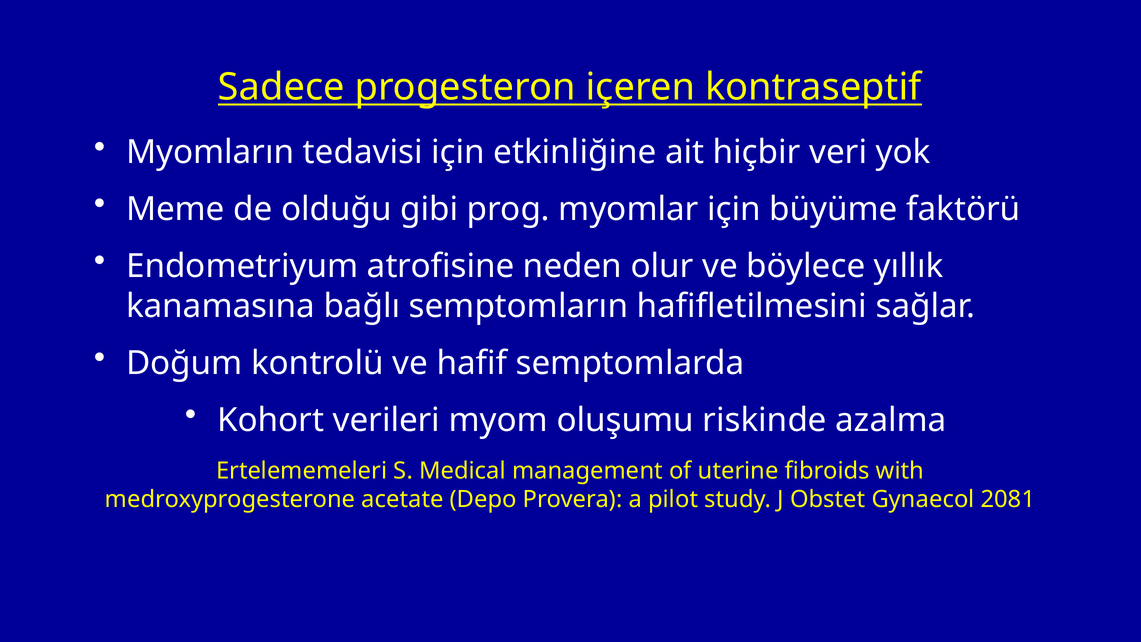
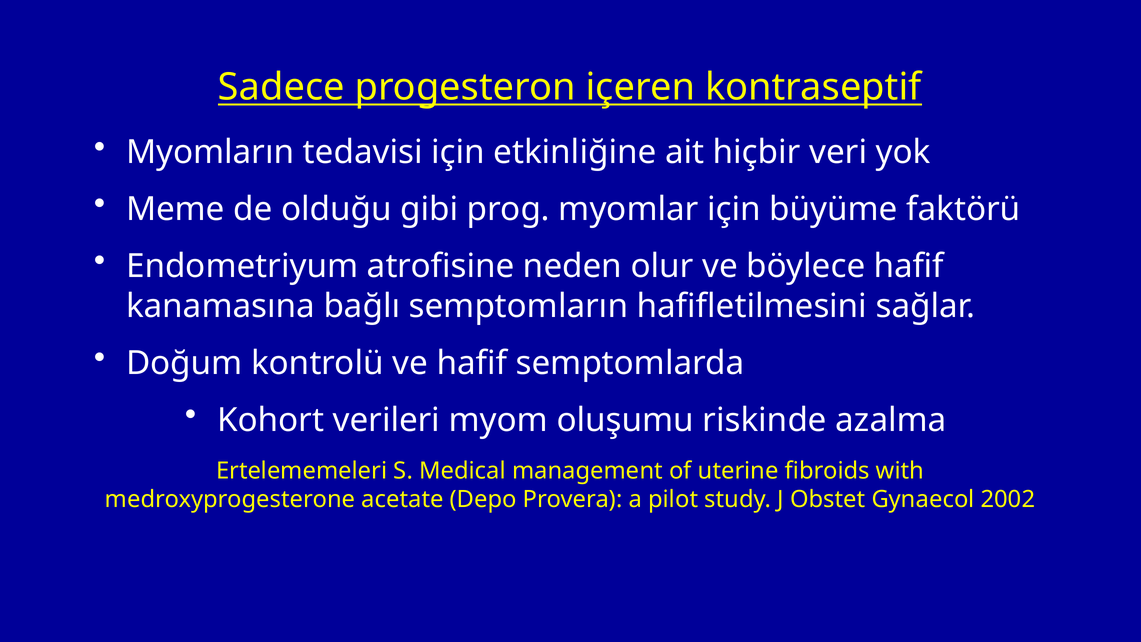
böylece yıllık: yıllık -> hafif
2081: 2081 -> 2002
